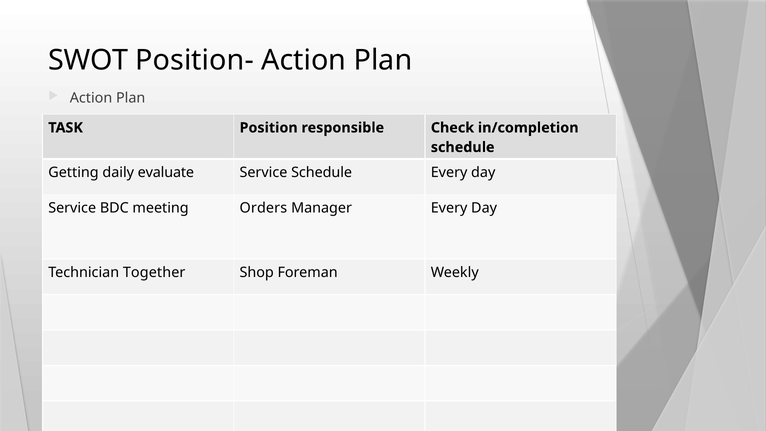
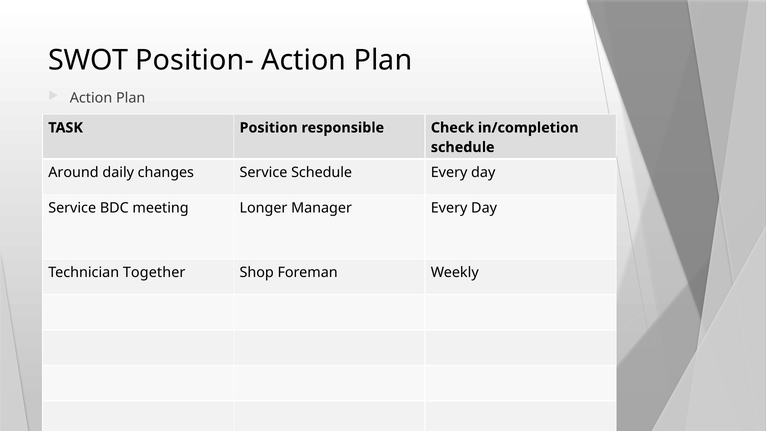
Getting: Getting -> Around
evaluate: evaluate -> changes
Orders: Orders -> Longer
